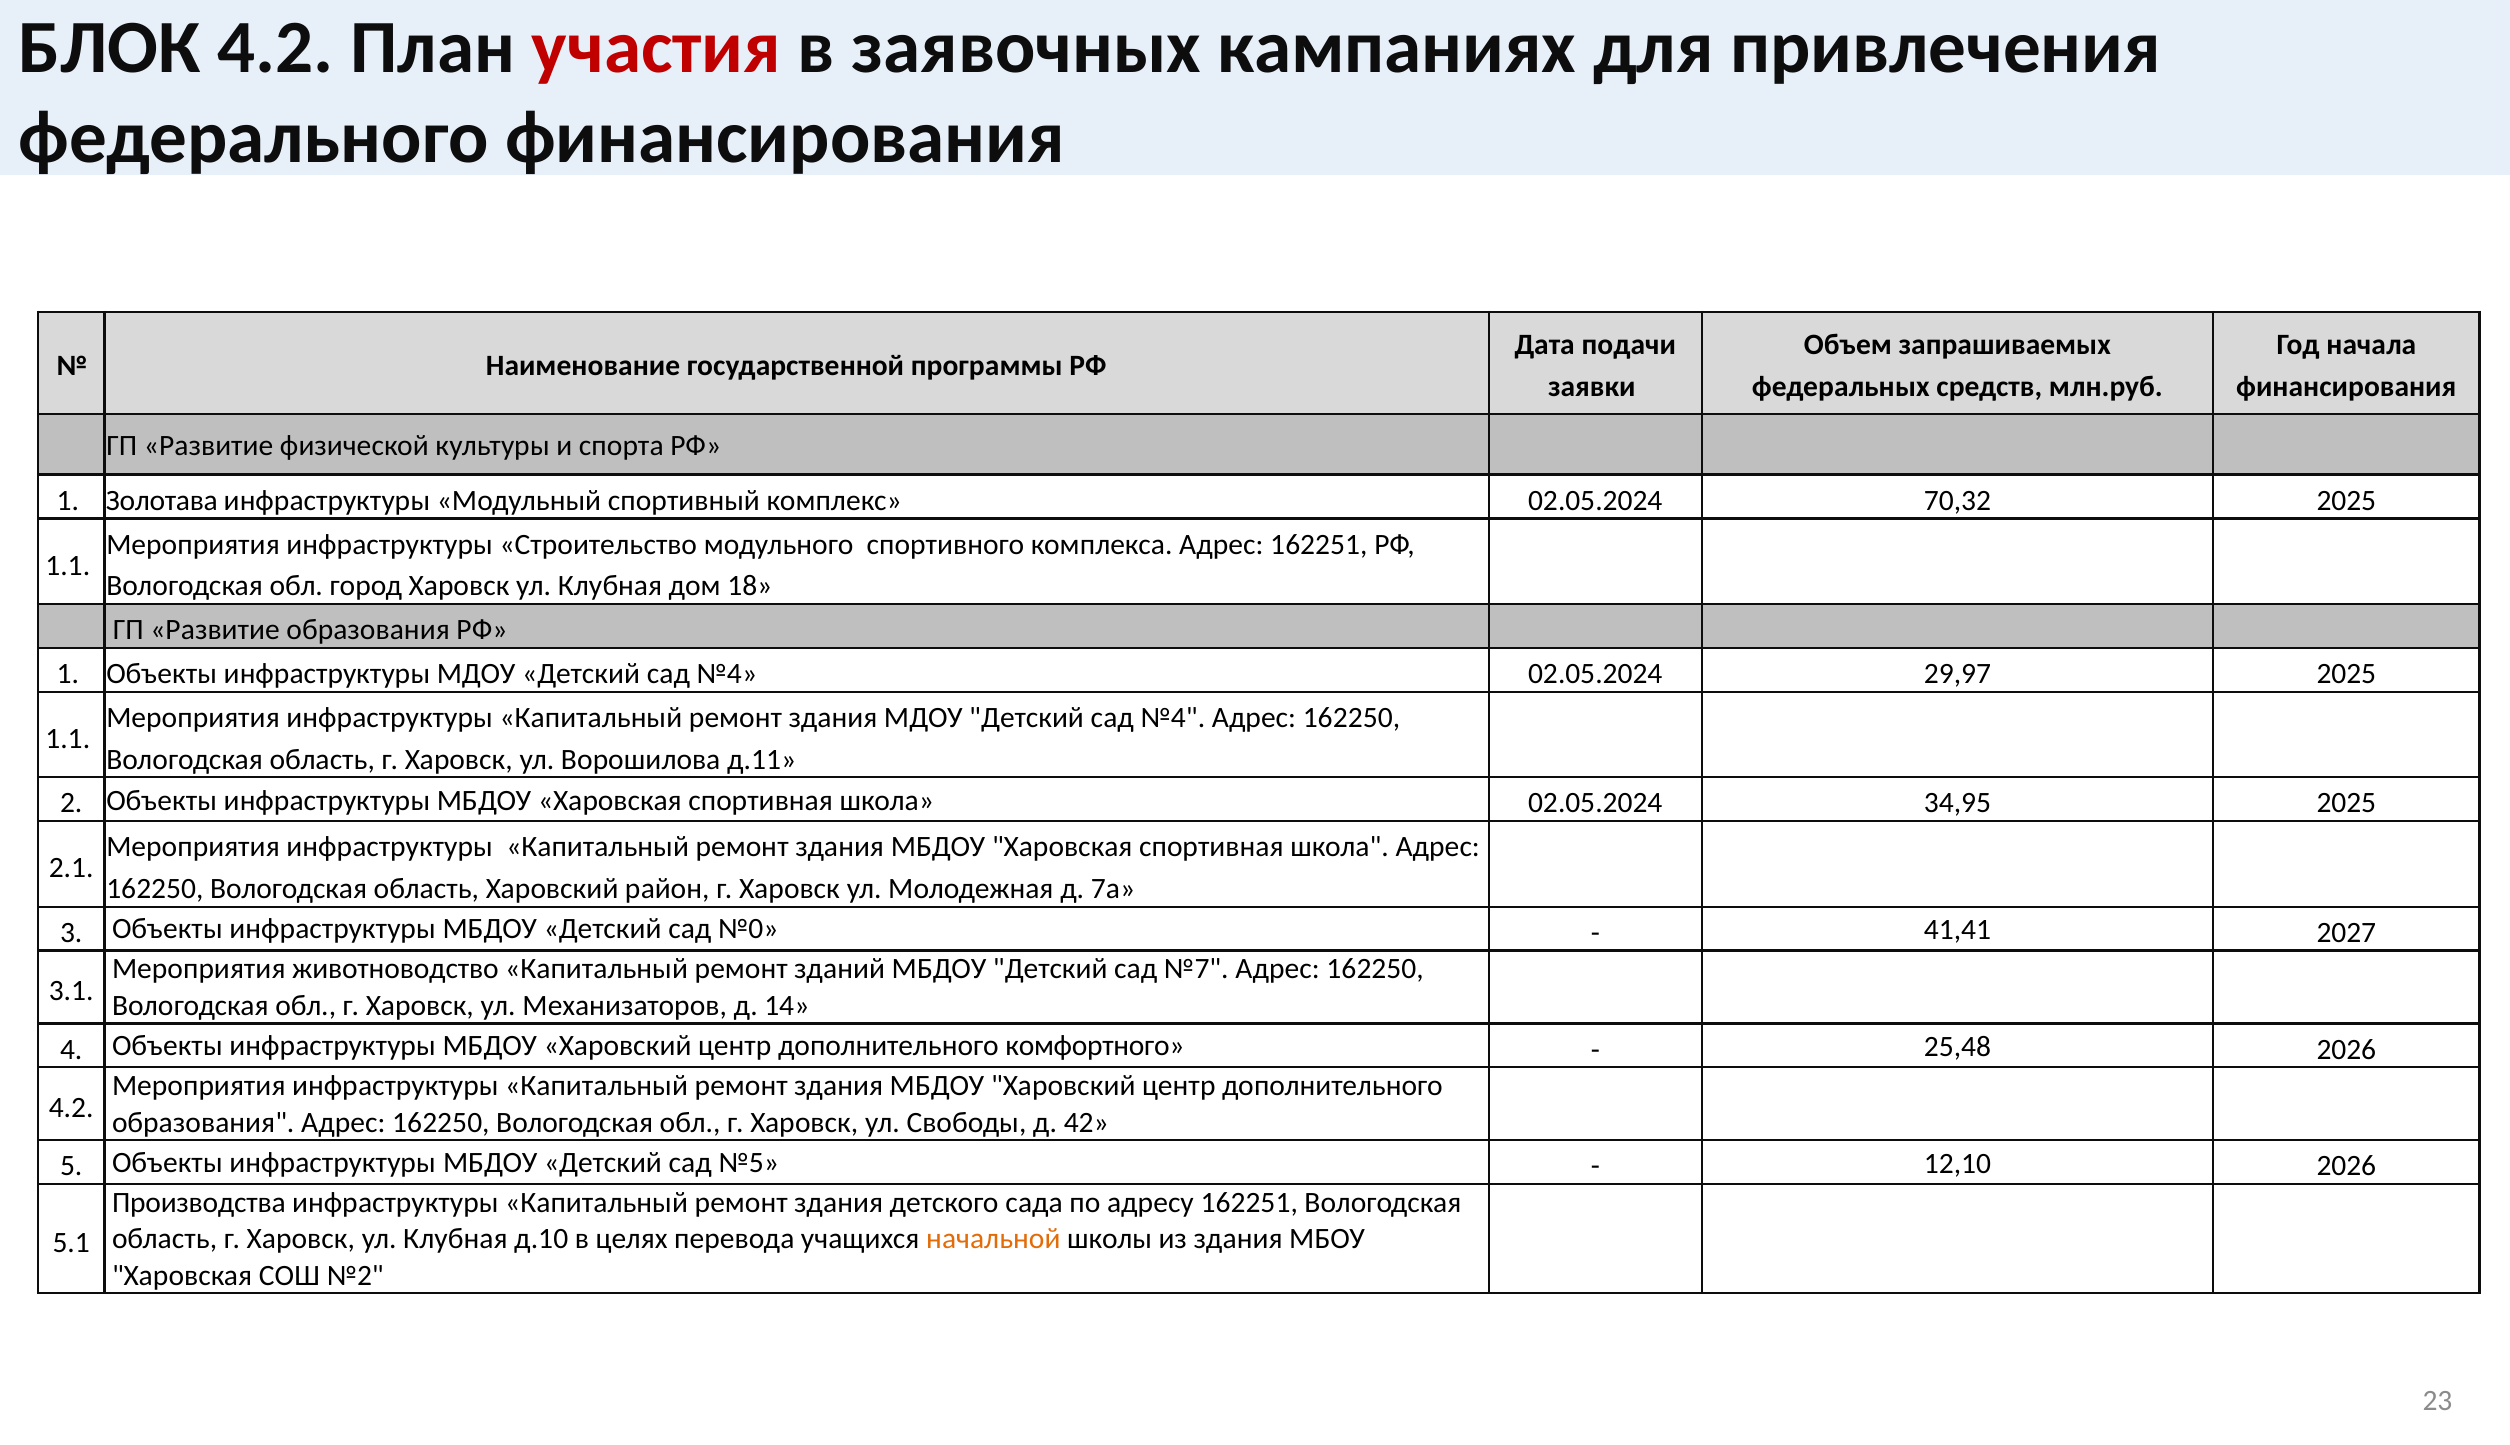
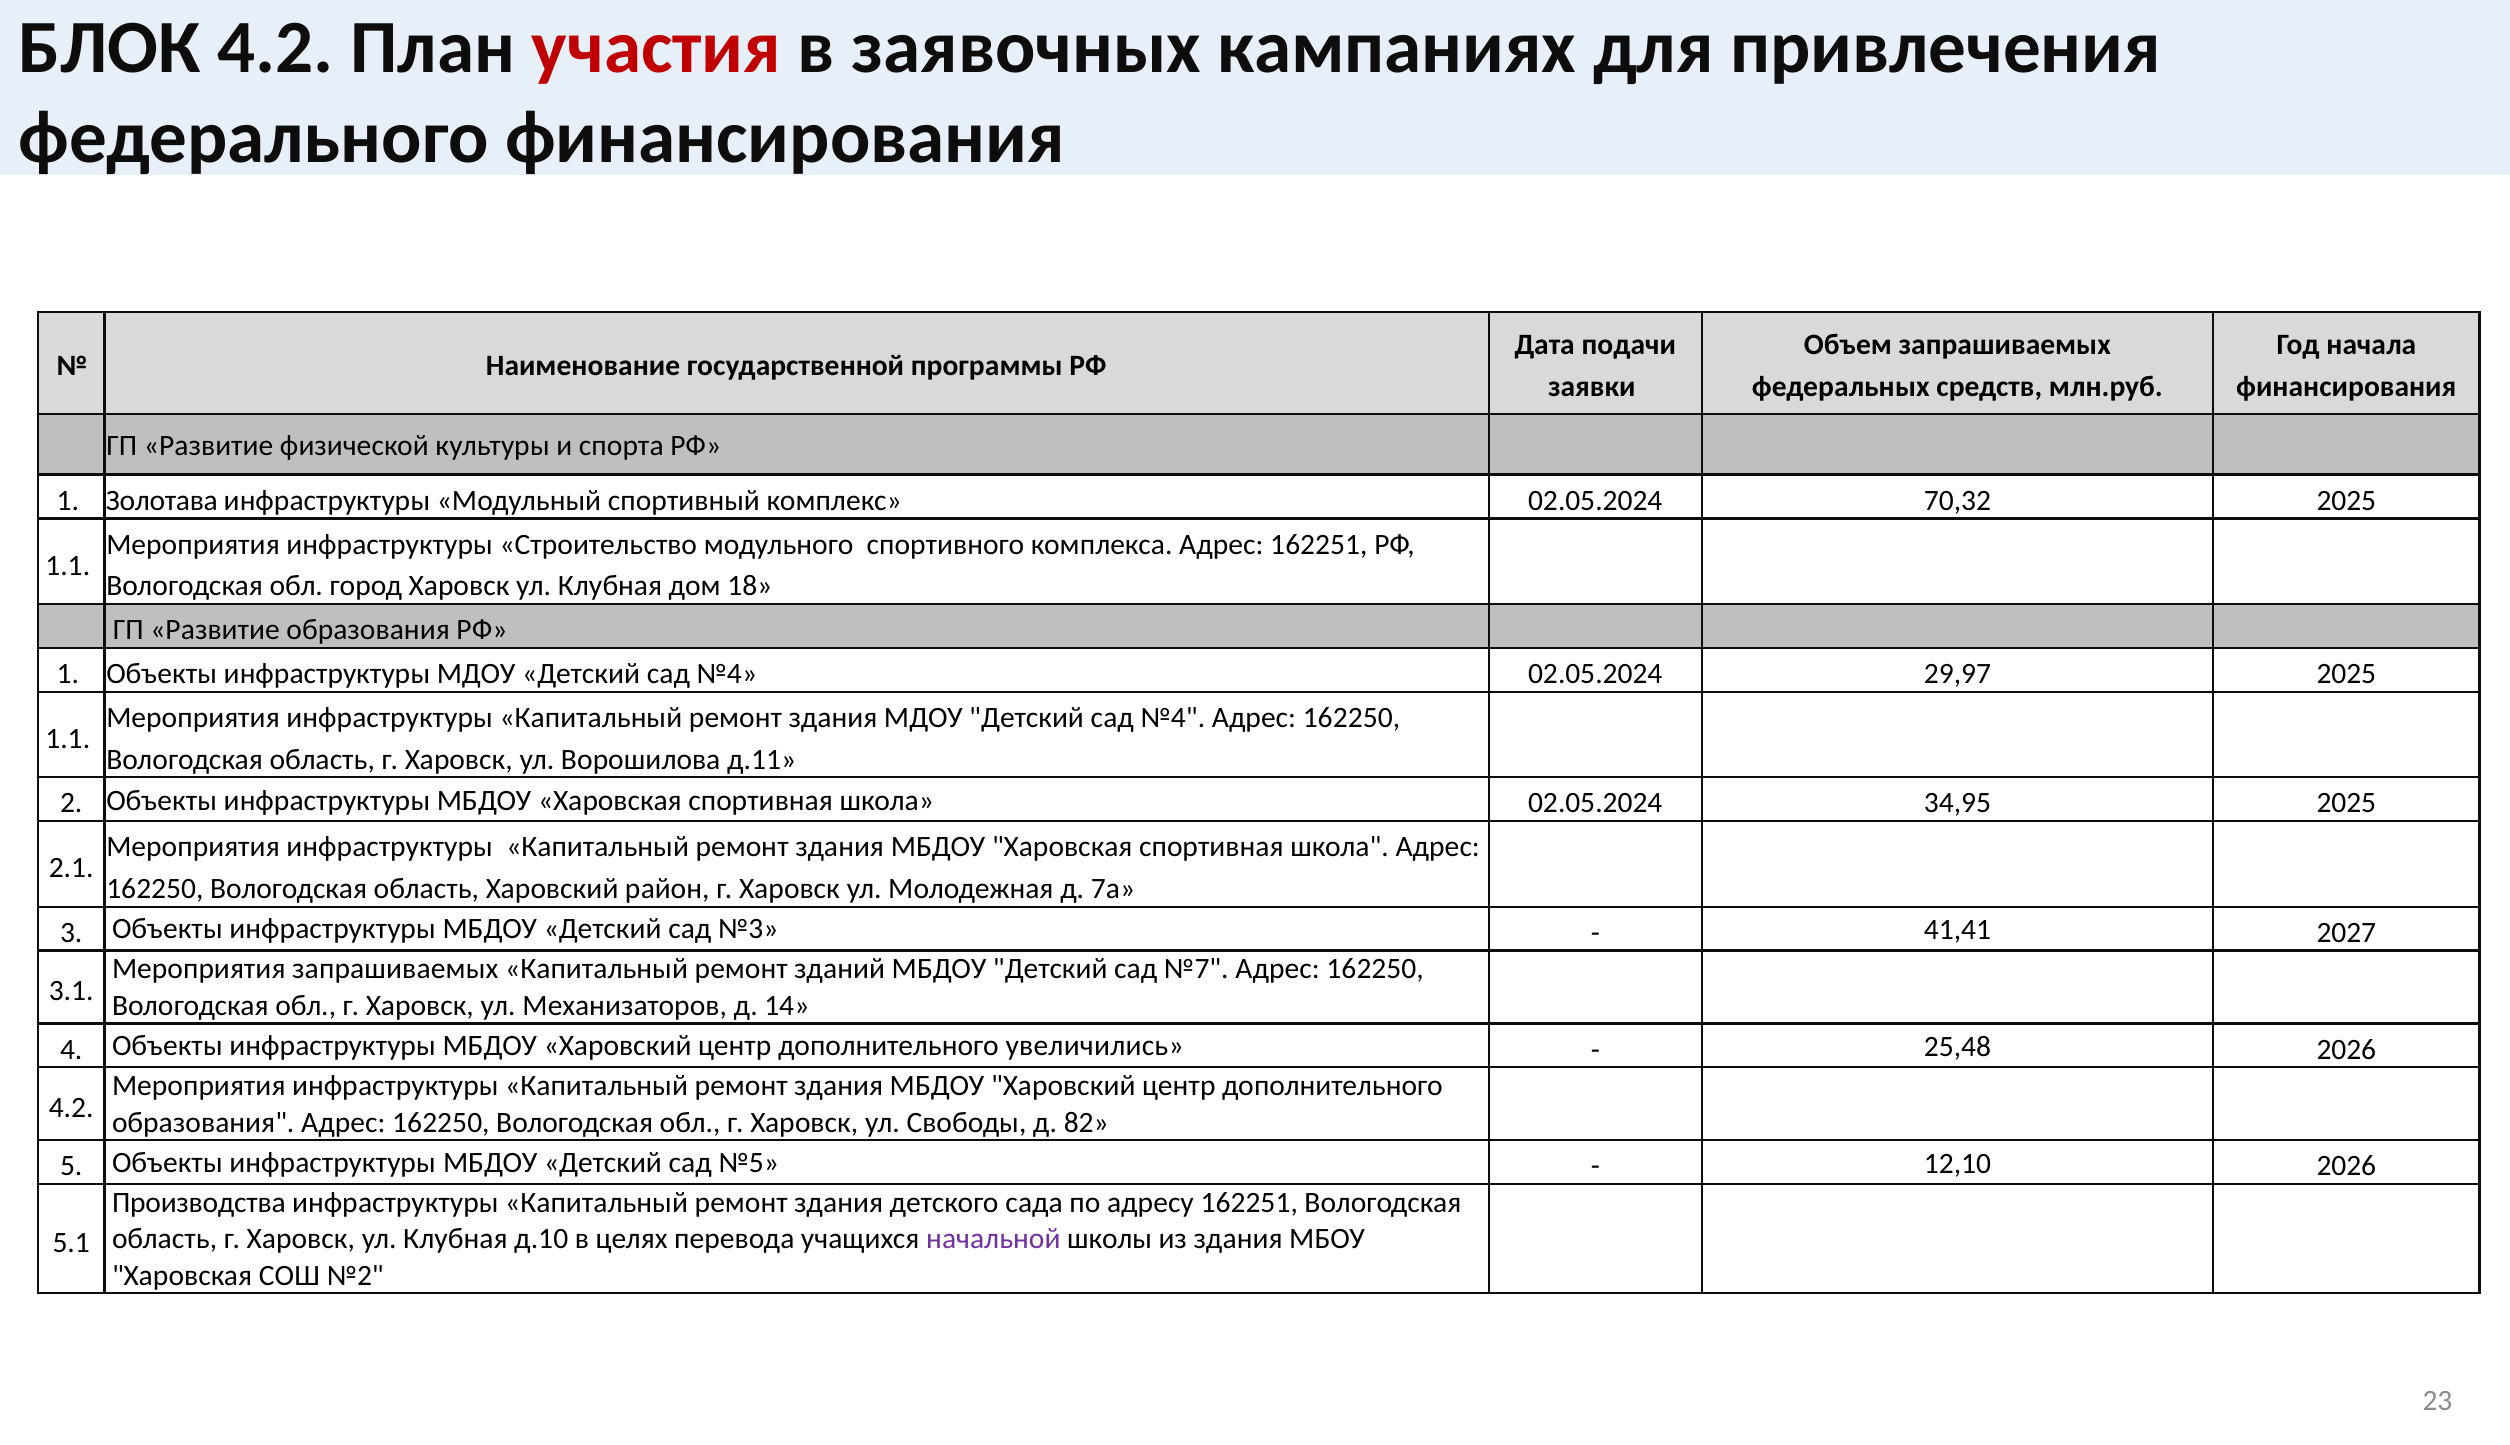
№0: №0 -> №3
Мероприятия животноводство: животноводство -> запрашиваемых
комфортного: комфортного -> увеличились
42: 42 -> 82
начальной colour: orange -> purple
